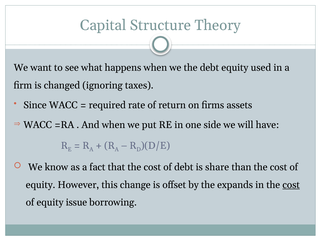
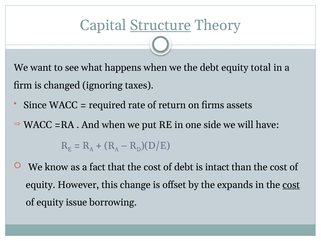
Structure underline: none -> present
used: used -> total
share: share -> intact
